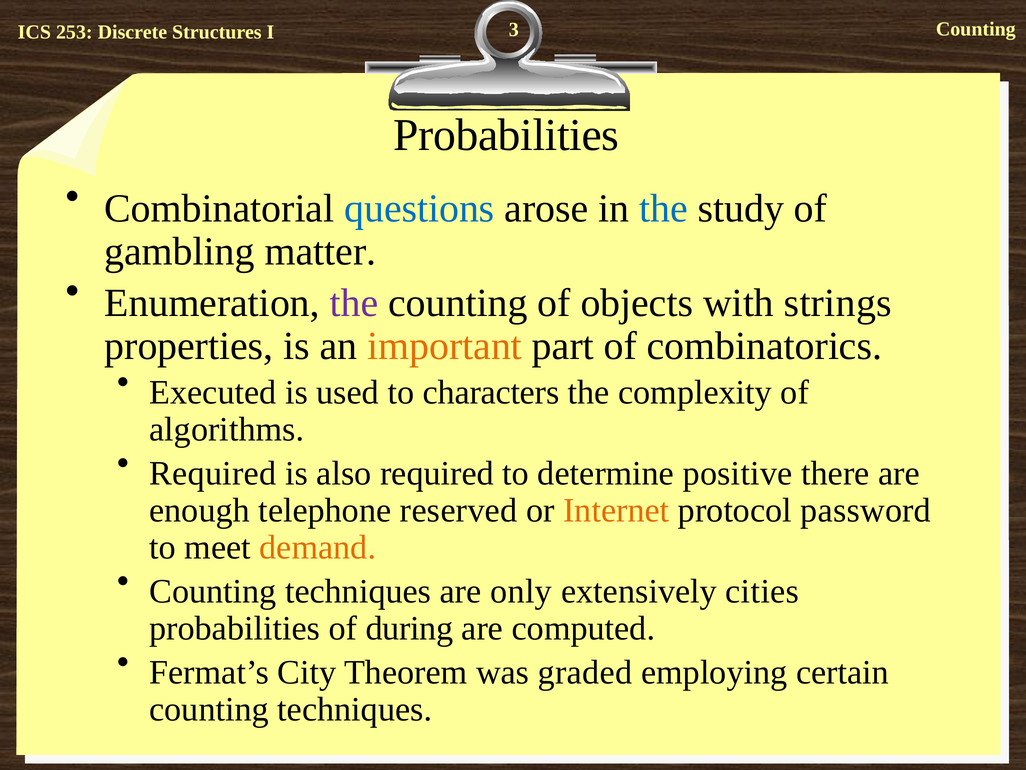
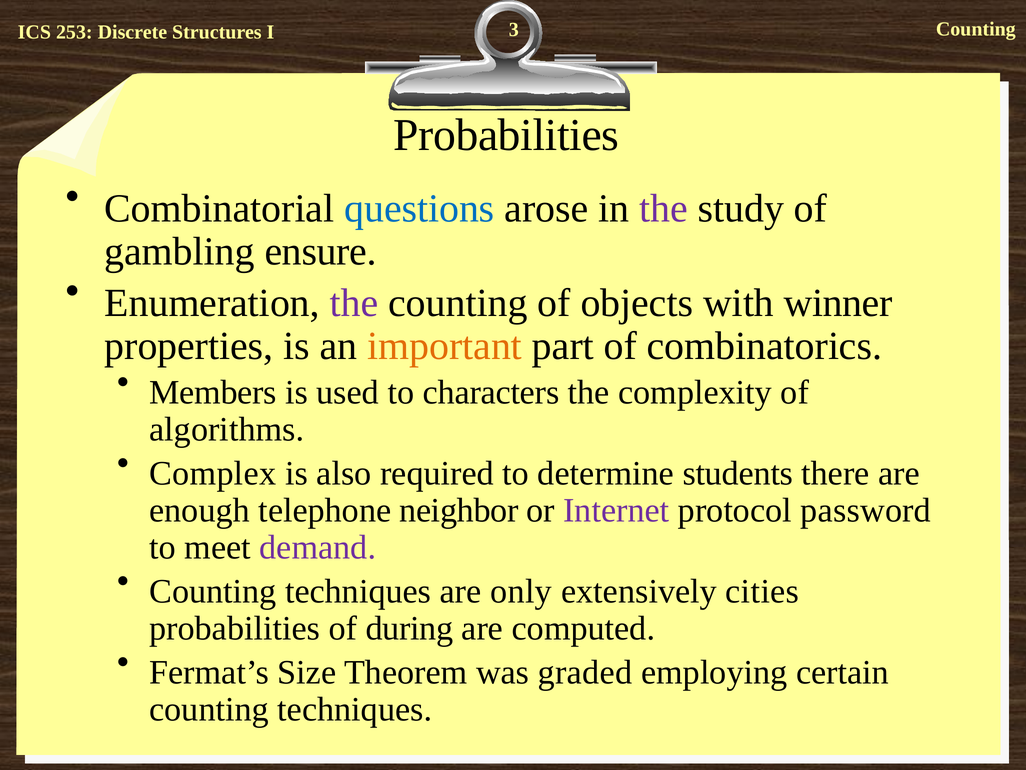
the at (664, 208) colour: blue -> purple
matter: matter -> ensure
strings: strings -> winner
Executed: Executed -> Members
Required at (213, 473): Required -> Complex
positive: positive -> students
reserved: reserved -> neighbor
Internet colour: orange -> purple
demand colour: orange -> purple
City: City -> Size
